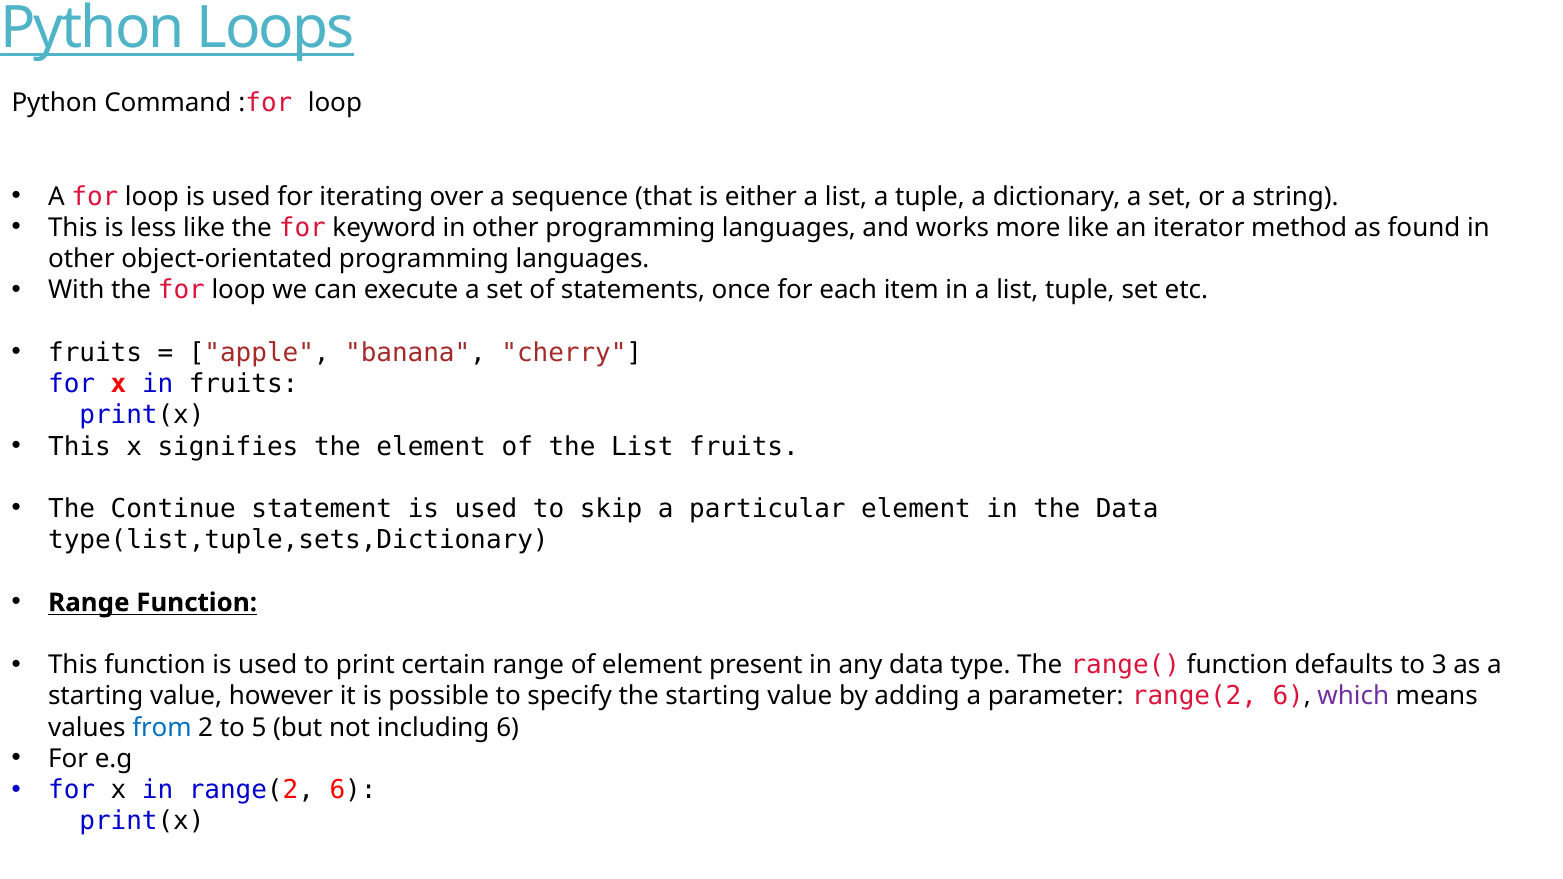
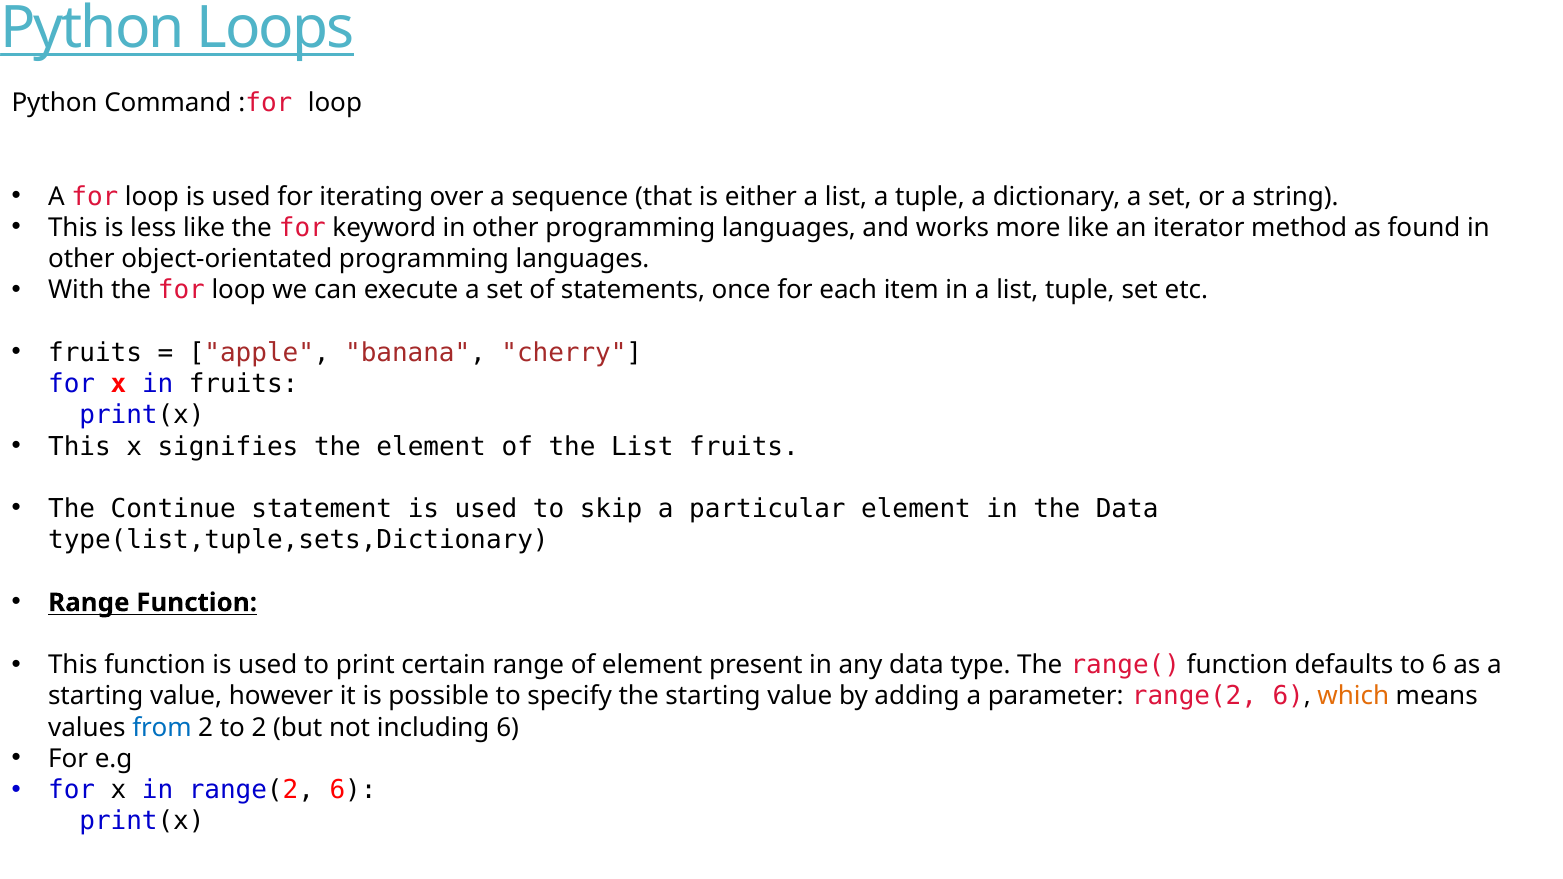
to 3: 3 -> 6
which colour: purple -> orange
to 5: 5 -> 2
